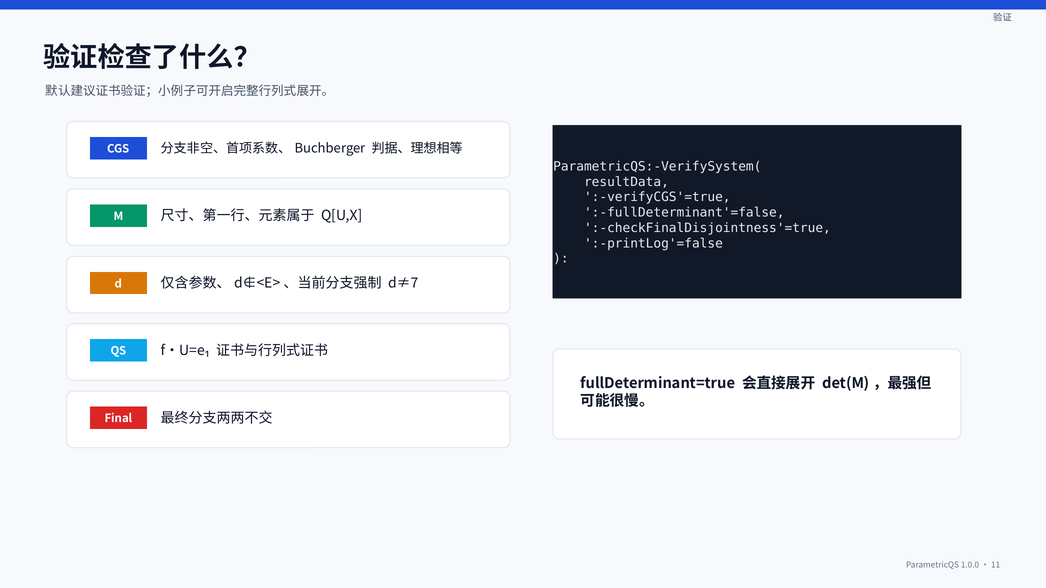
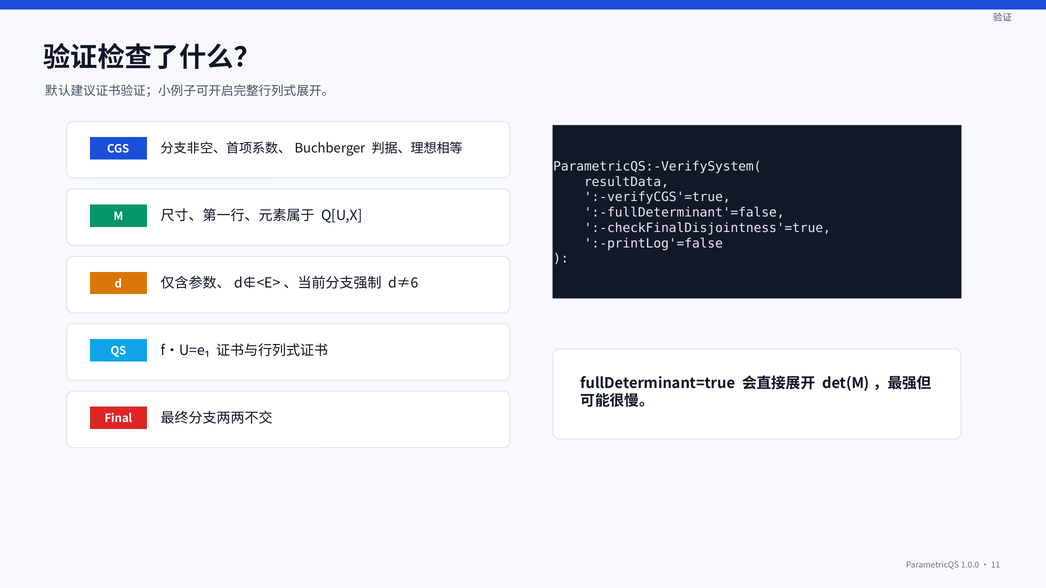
d≠7: d≠7 -> d≠6
